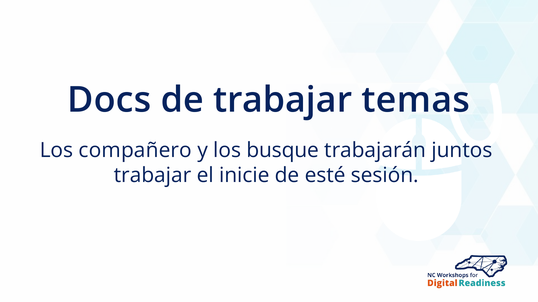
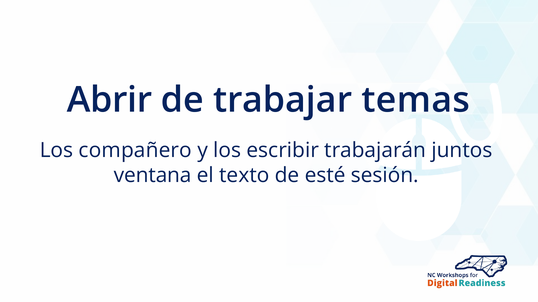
Docs: Docs -> Abrir
busque: busque -> escribir
trabajar at (153, 176): trabajar -> ventana
inicie: inicie -> texto
